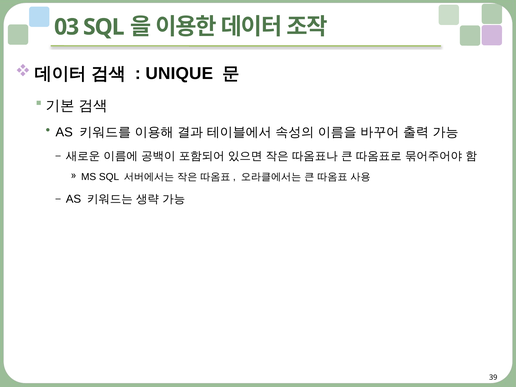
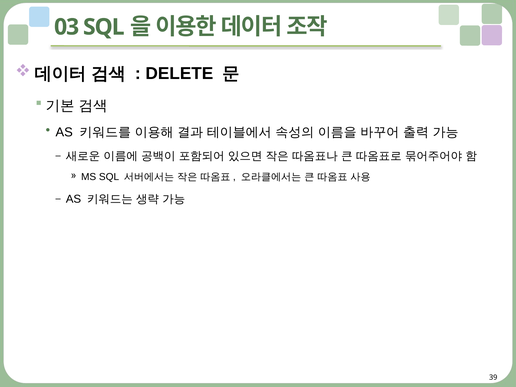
UNIQUE: UNIQUE -> DELETE
